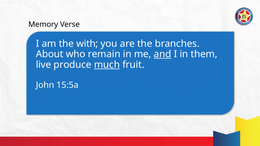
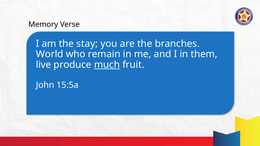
with: with -> stay
About: About -> World
and underline: present -> none
